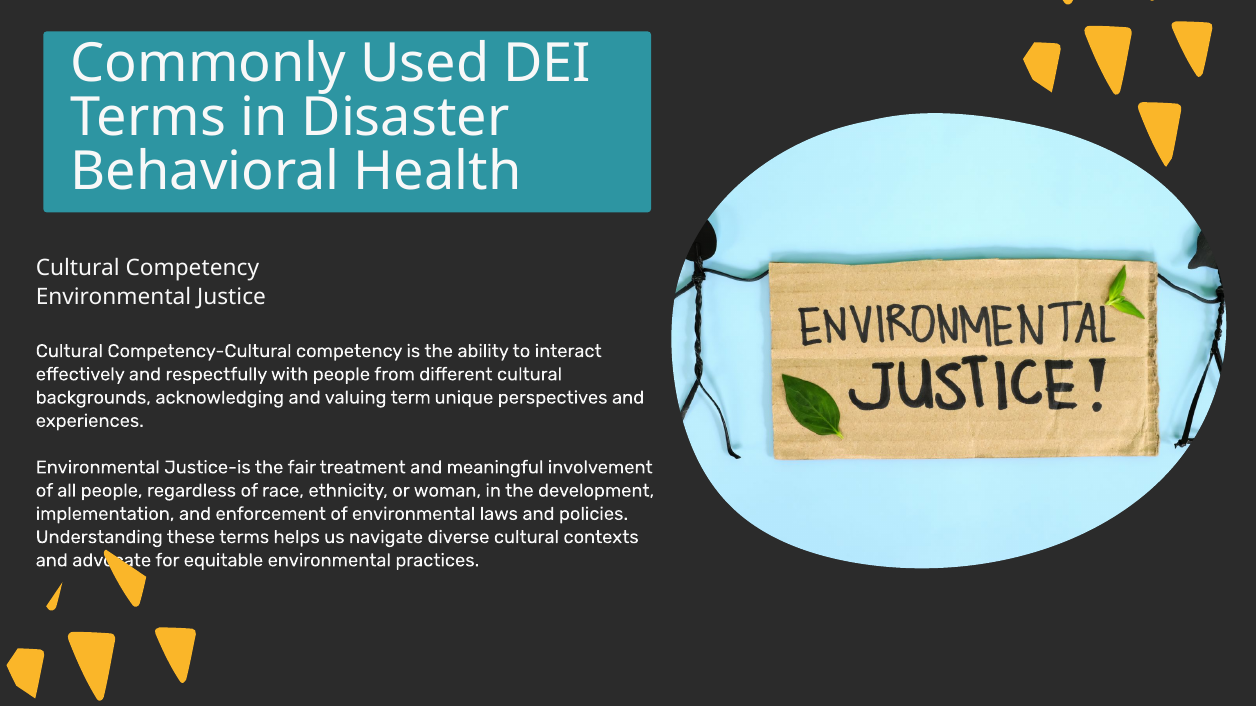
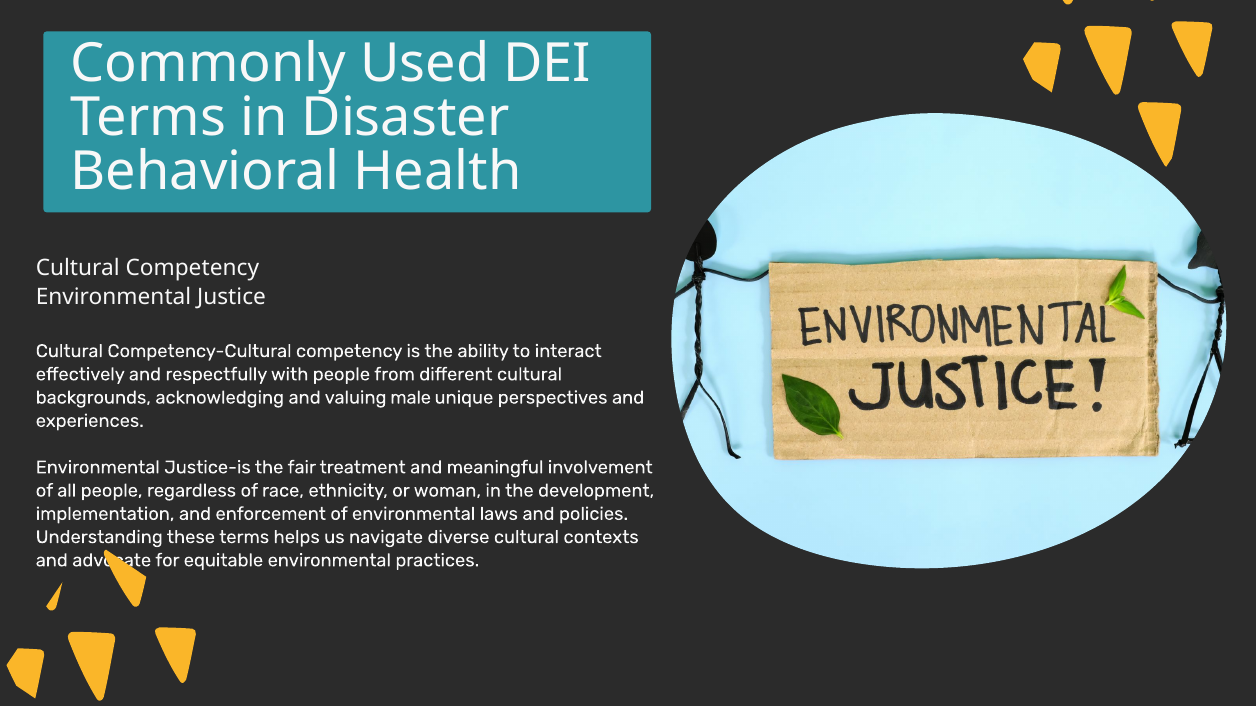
term: term -> male
